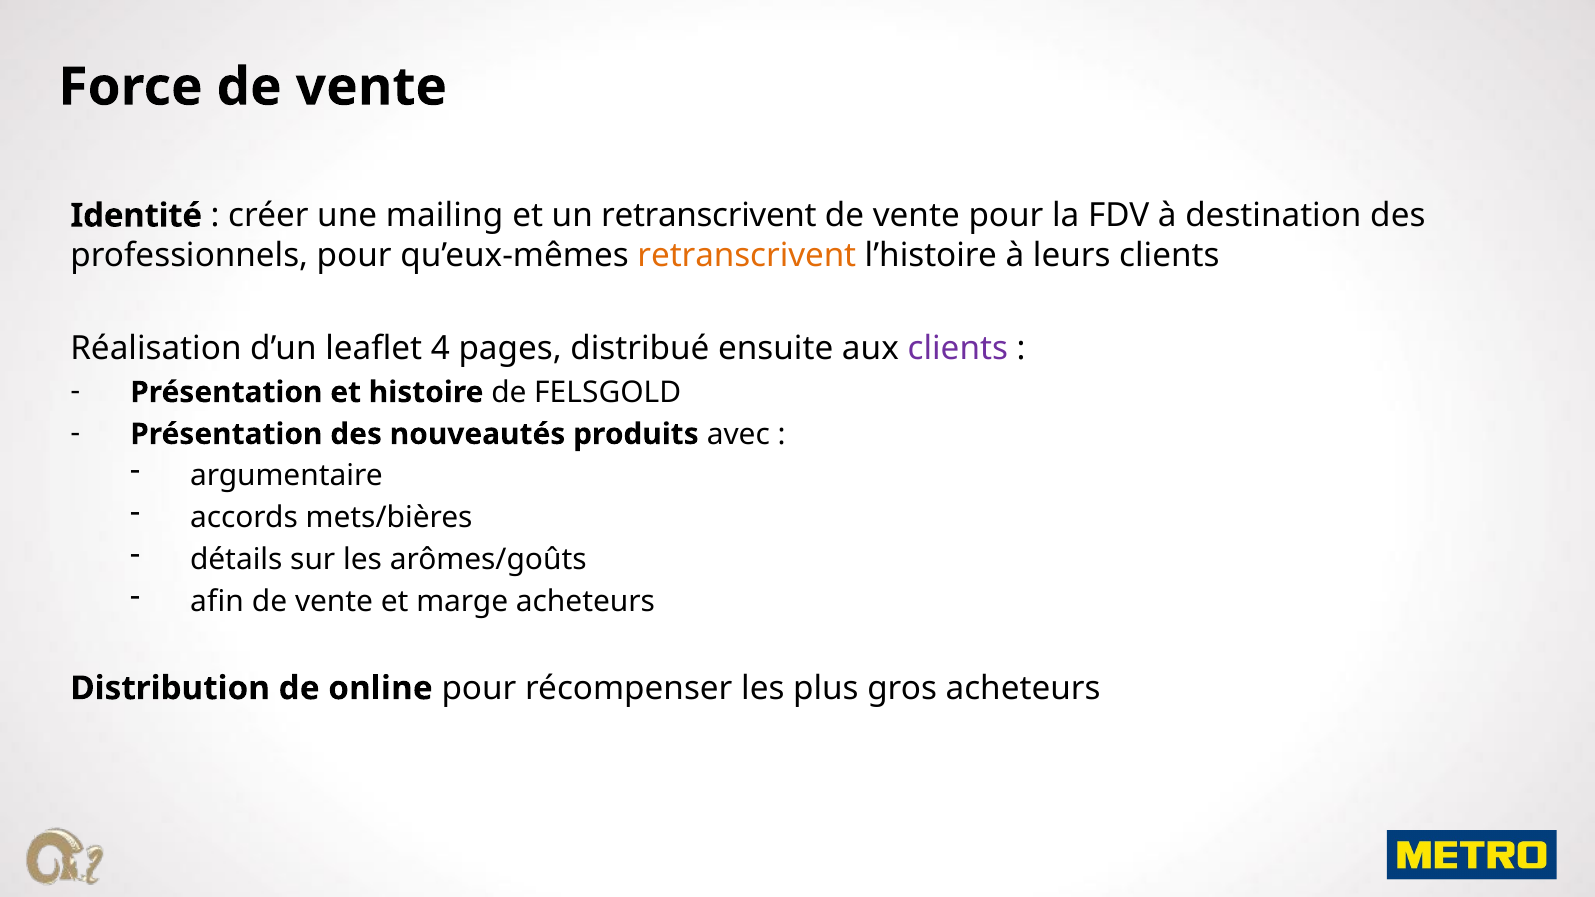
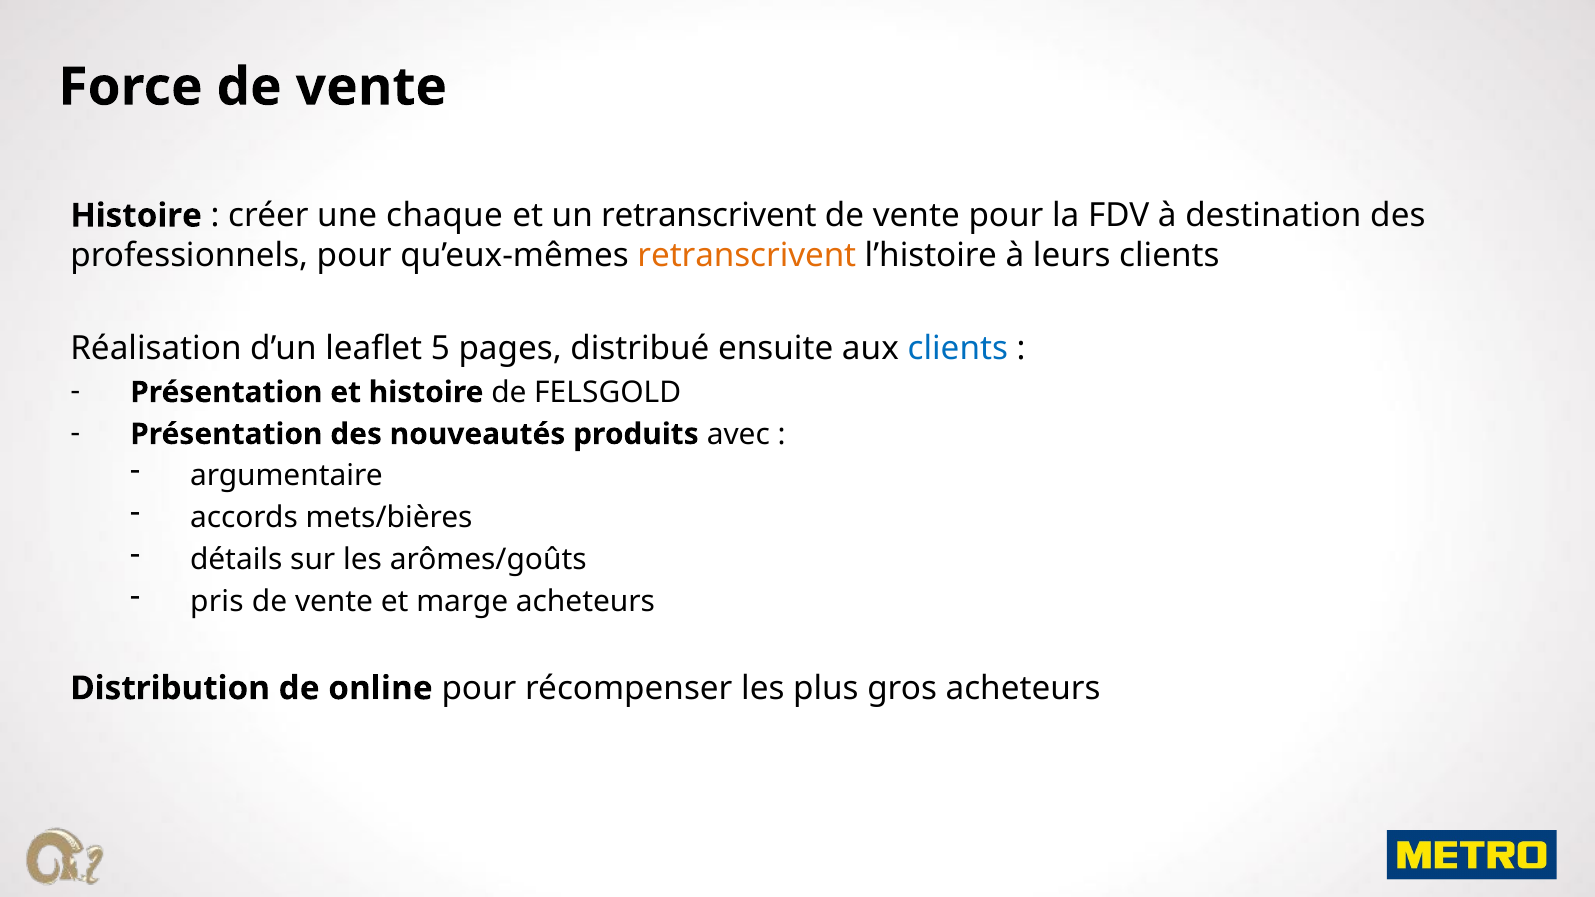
Identité at (136, 216): Identité -> Histoire
mailing: mailing -> chaque
4: 4 -> 5
clients at (958, 349) colour: purple -> blue
afin: afin -> pris
